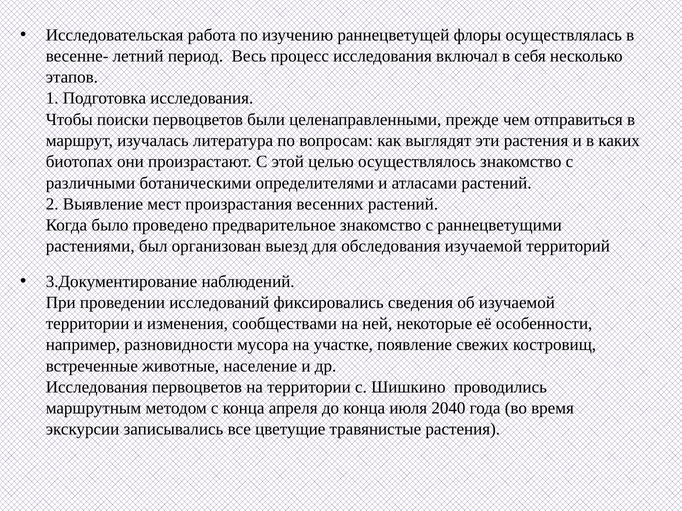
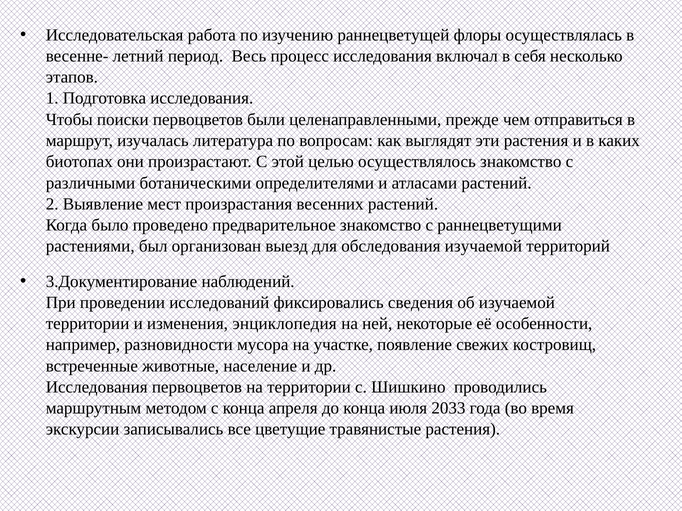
сообществами: сообществами -> энциклопедия
2040: 2040 -> 2033
